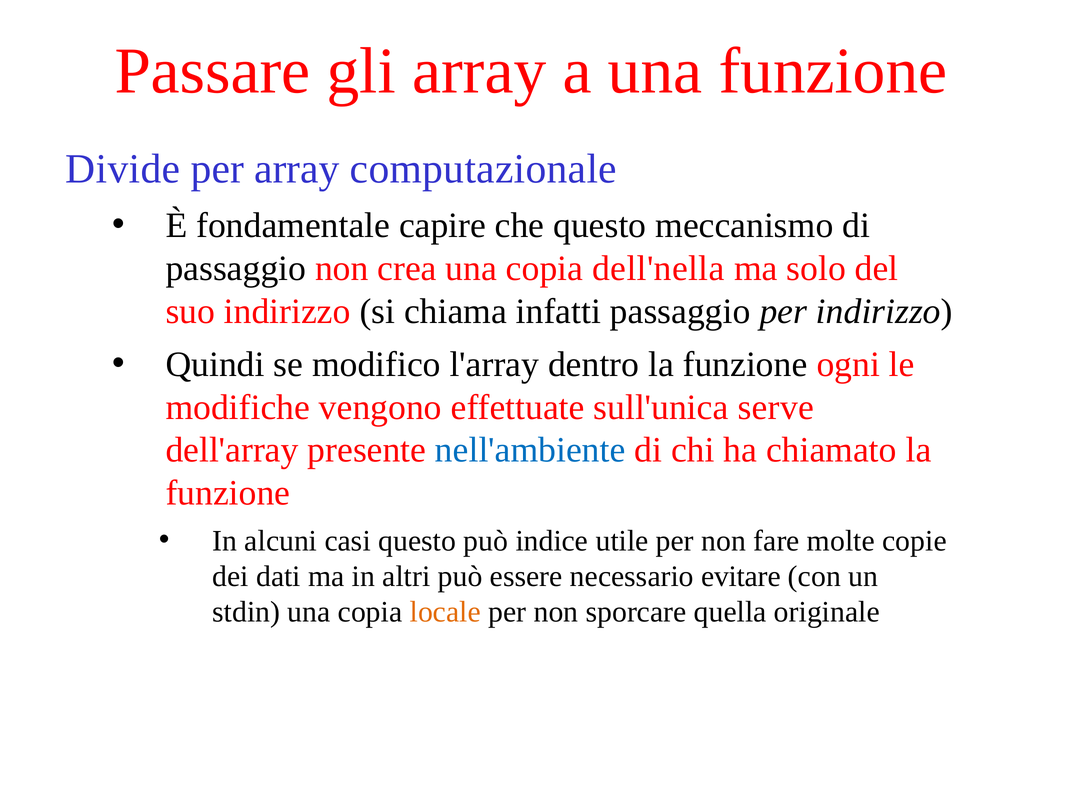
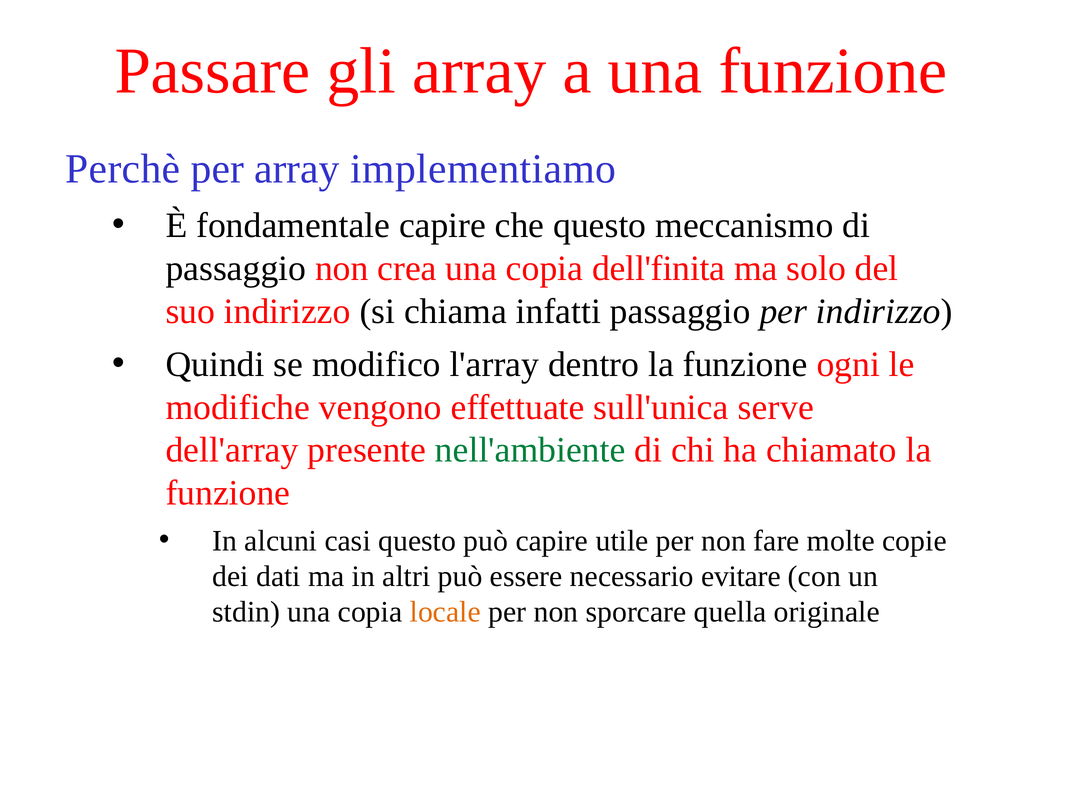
Divide: Divide -> Perchè
computazionale: computazionale -> implementiamo
dell'nella: dell'nella -> dell'finita
nell'ambiente colour: blue -> green
può indice: indice -> capire
